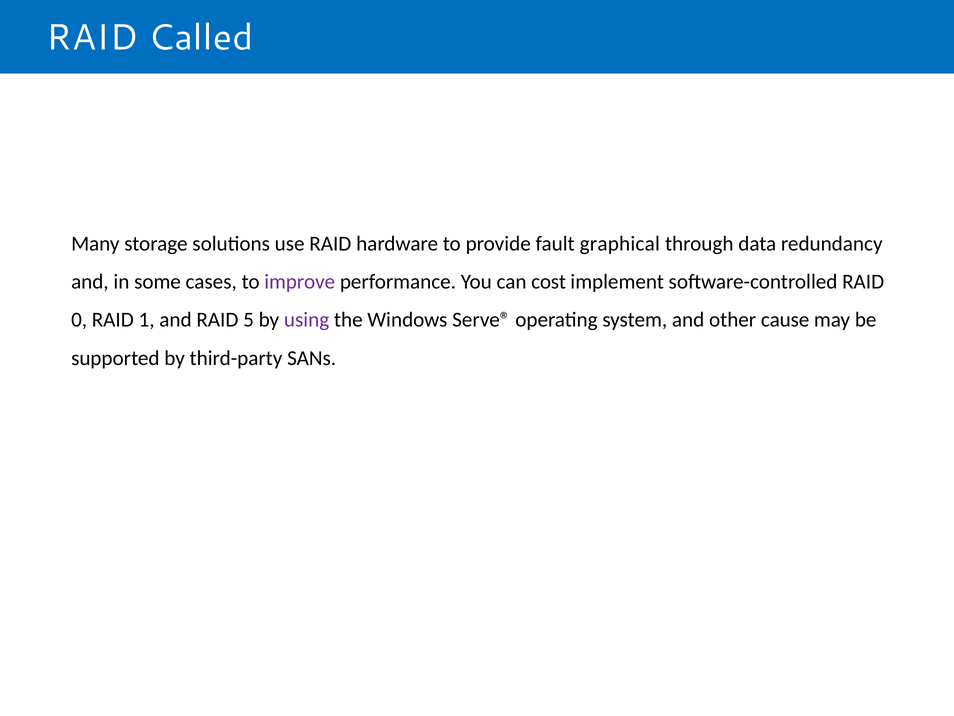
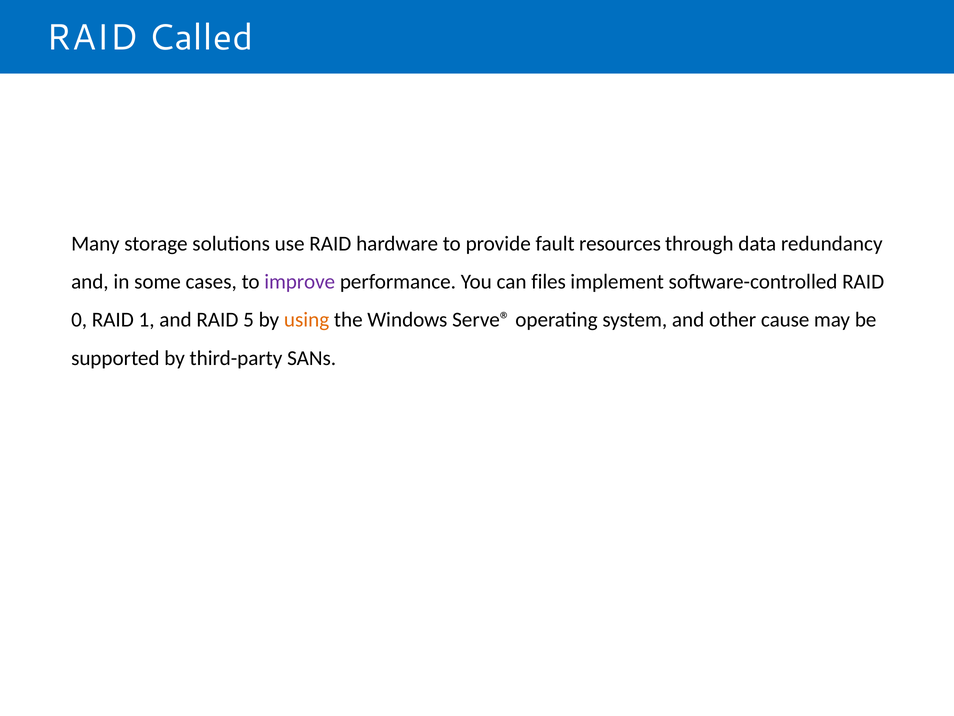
graphical: graphical -> resources
cost: cost -> files
using colour: purple -> orange
